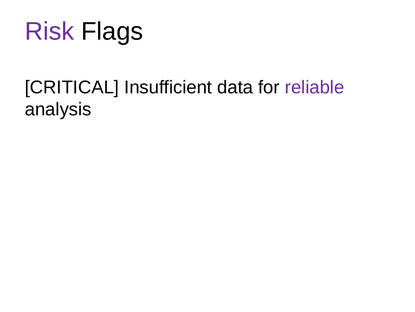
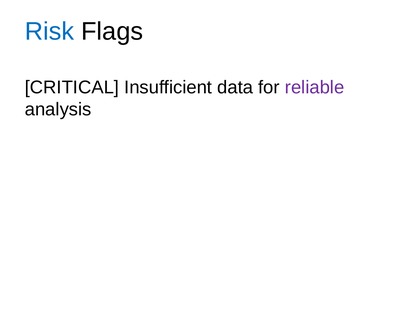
Risk colour: purple -> blue
